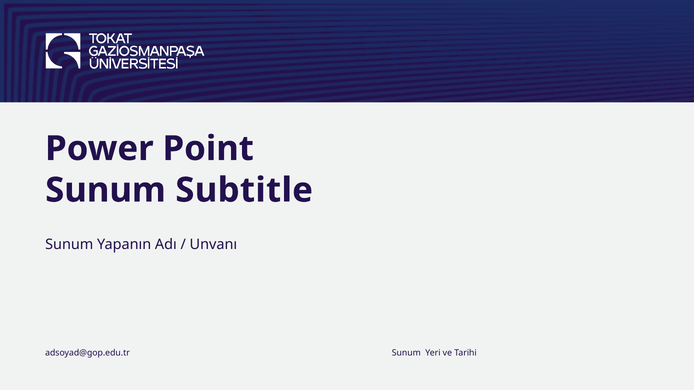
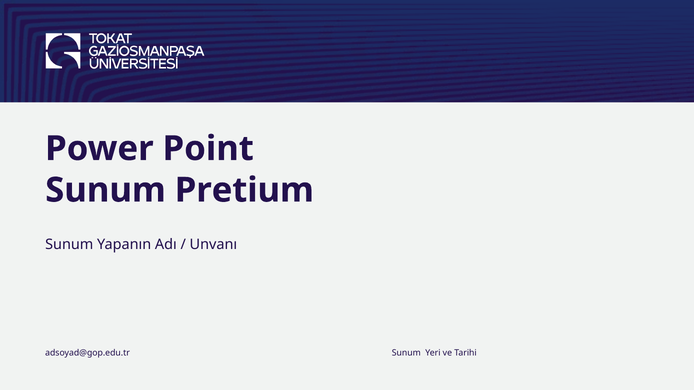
Subtitle: Subtitle -> Pretium
